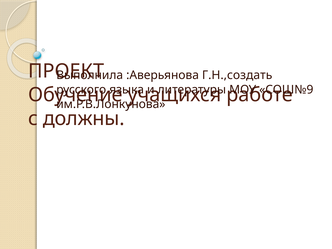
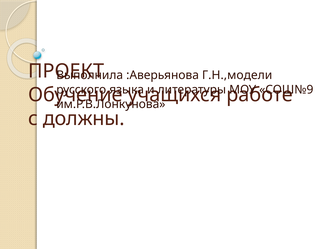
Г.Н.,создать: Г.Н.,создать -> Г.Н.,модели
